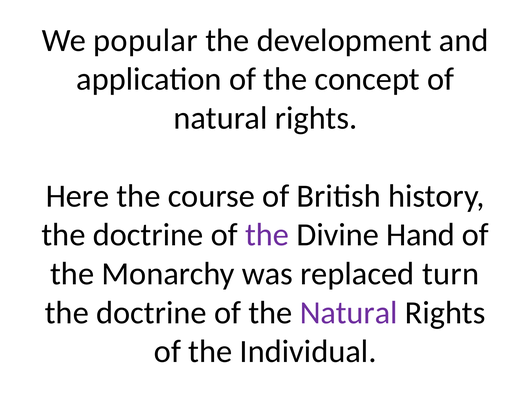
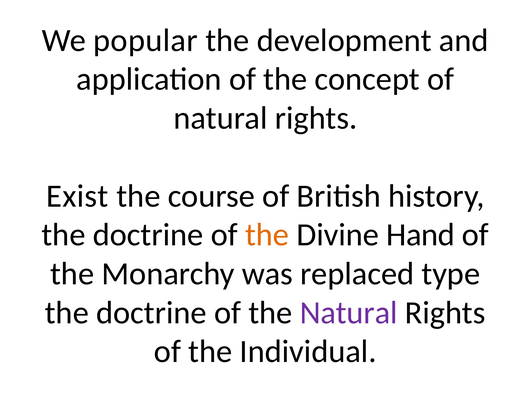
Here: Here -> Exist
the at (267, 235) colour: purple -> orange
turn: turn -> type
